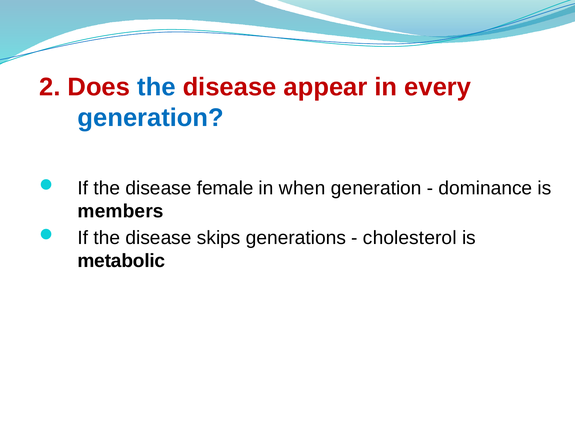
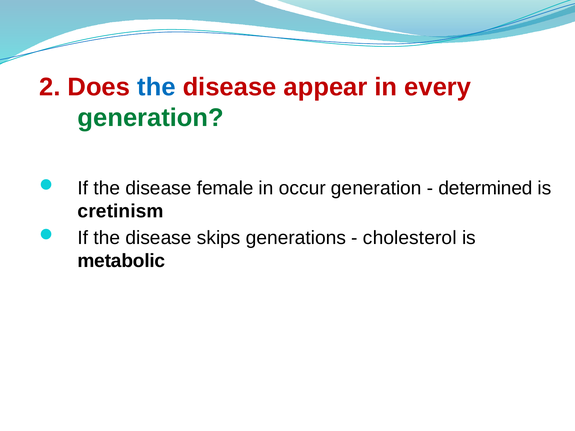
generation at (151, 118) colour: blue -> green
when: when -> occur
dominance: dominance -> determined
members: members -> cretinism
